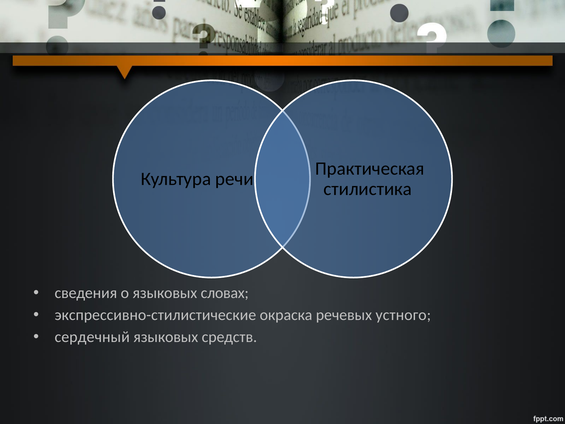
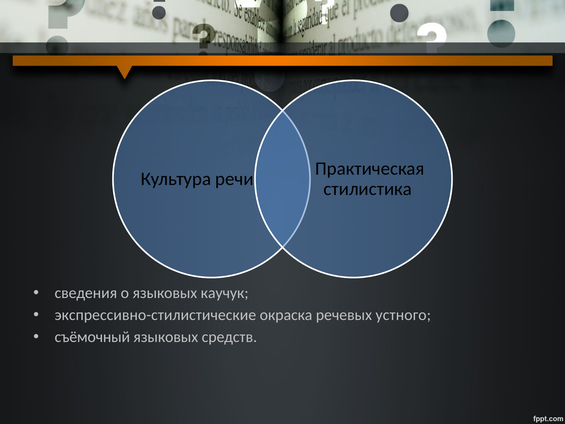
словах: словах -> каучук
сердечный: сердечный -> съёмочный
